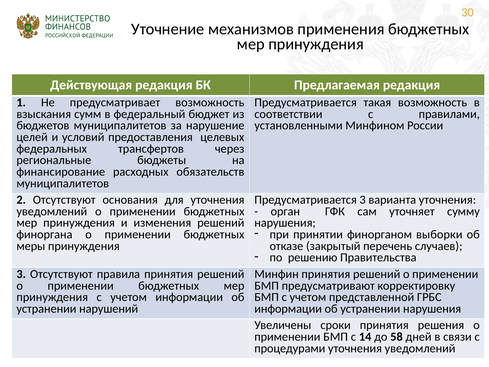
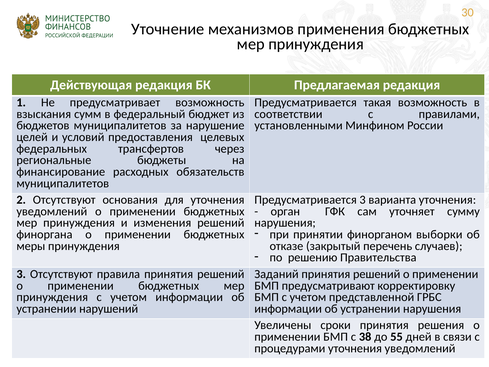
Минфин: Минфин -> Заданий
14: 14 -> 38
58: 58 -> 55
